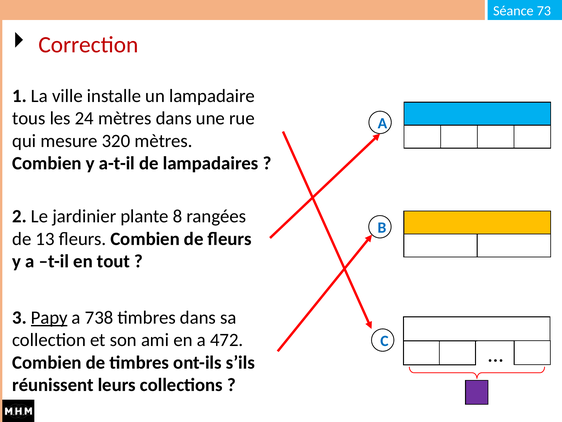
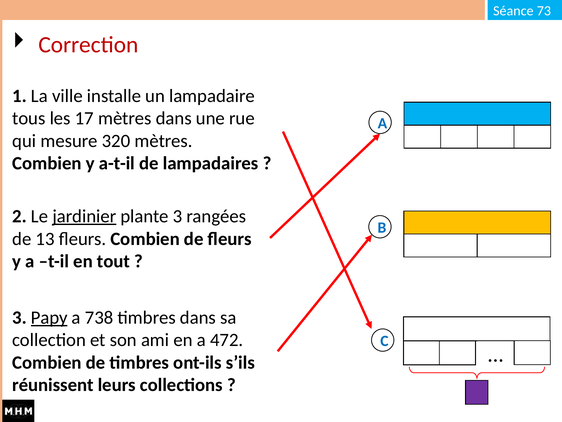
24: 24 -> 17
jardinier underline: none -> present
plante 8: 8 -> 3
